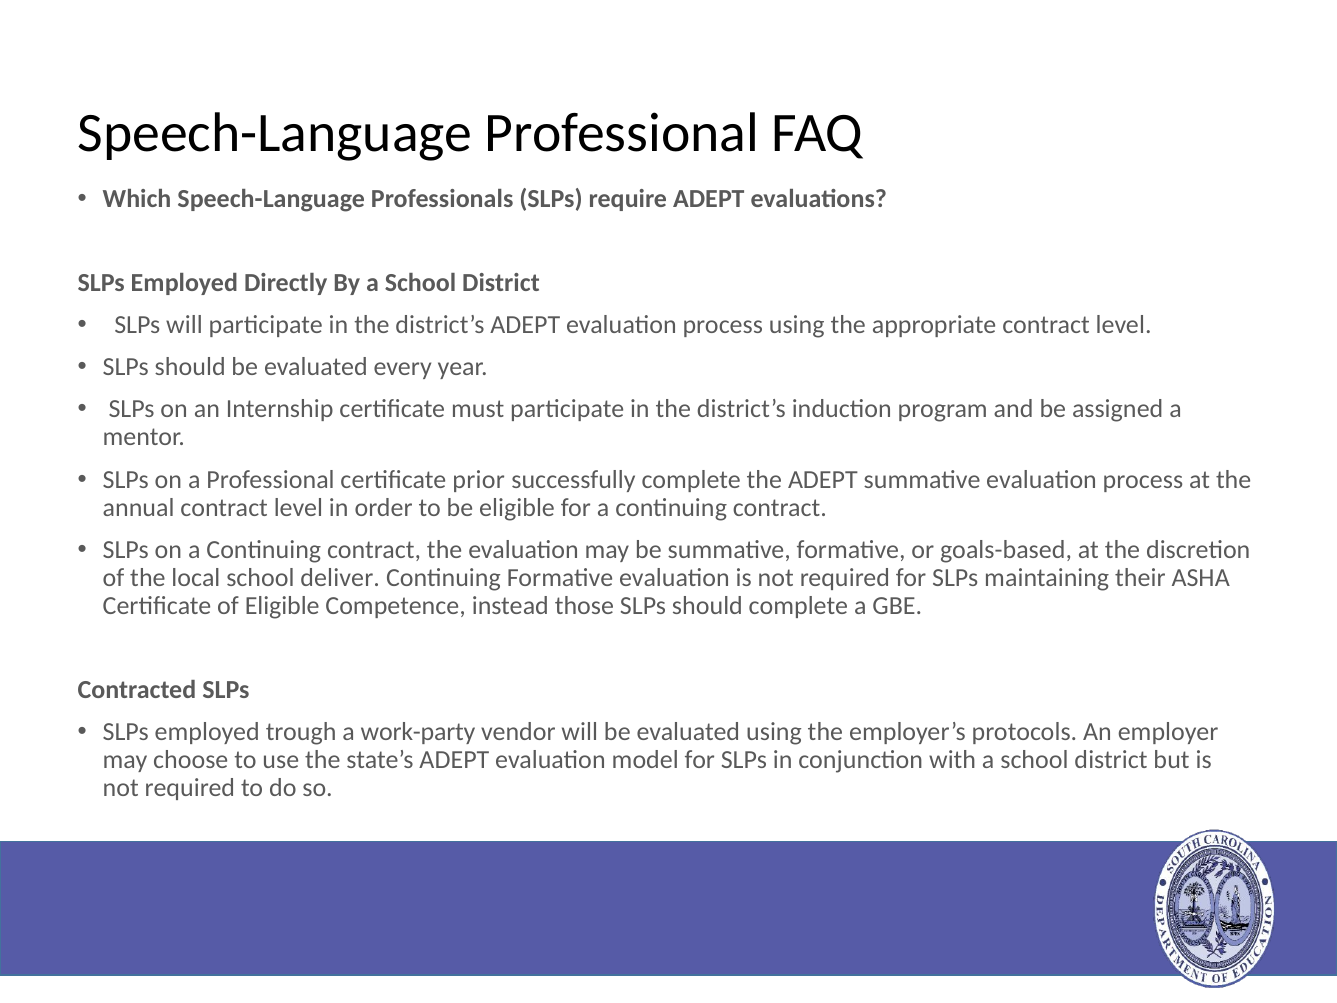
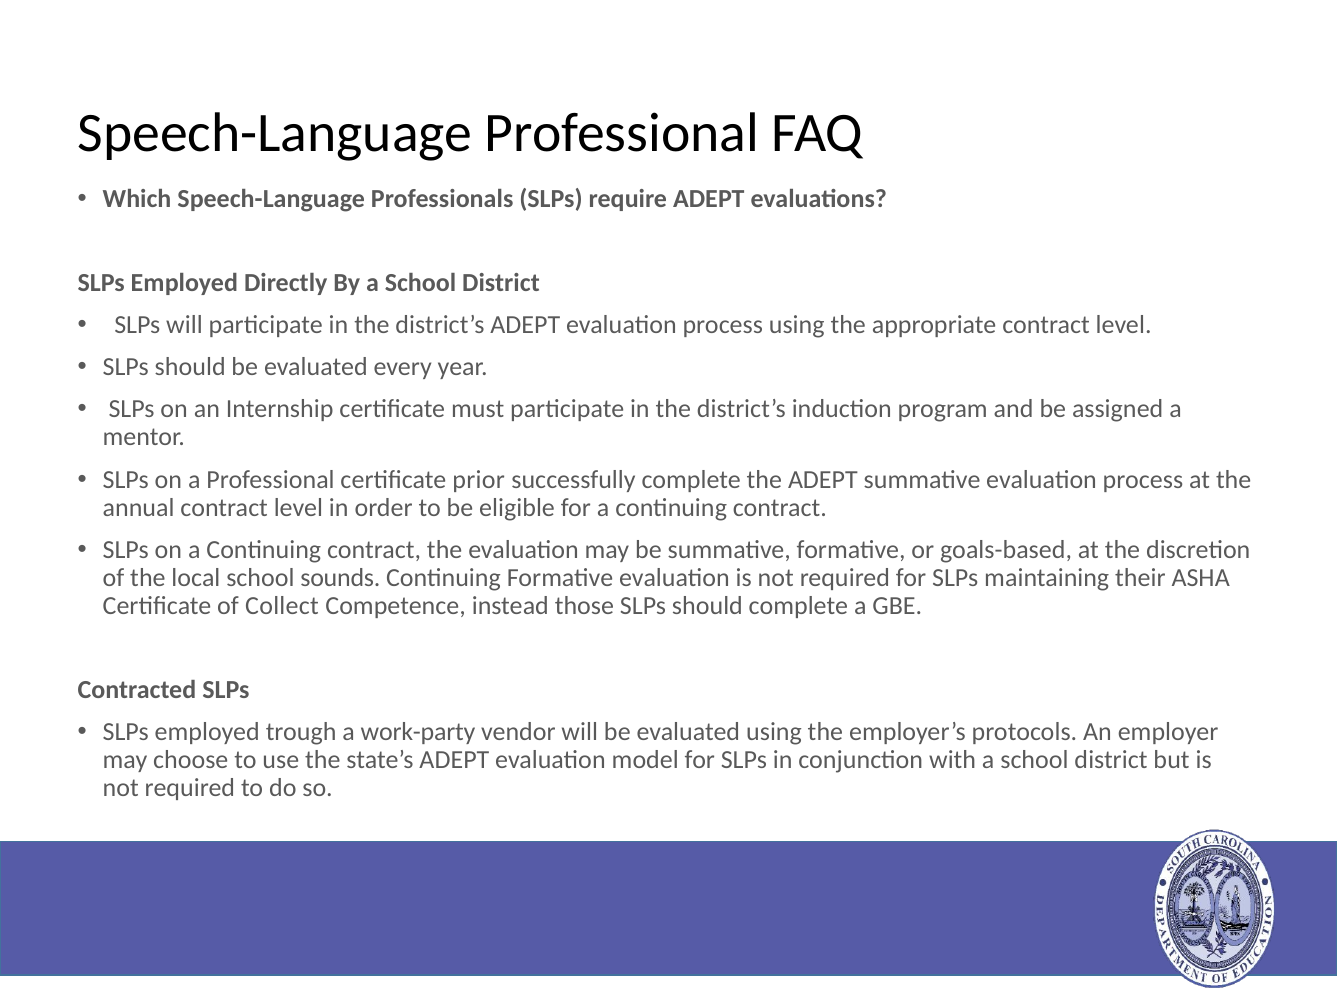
deliver: deliver -> sounds
of Eligible: Eligible -> Collect
